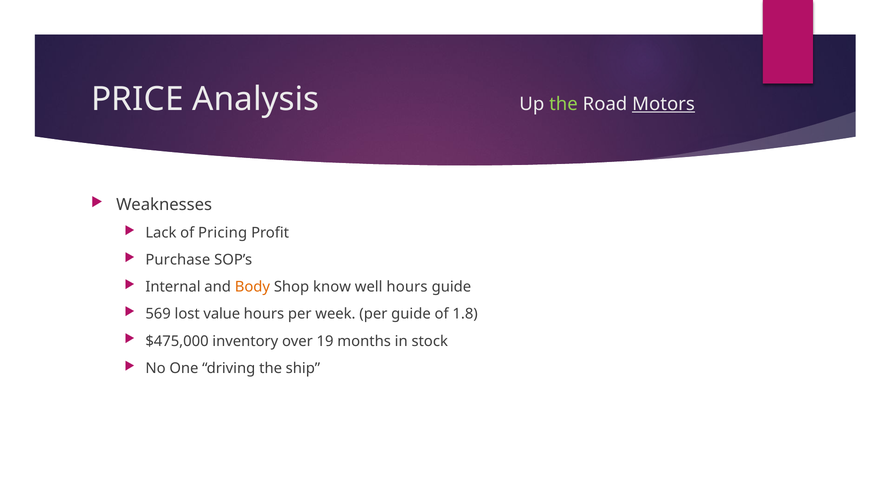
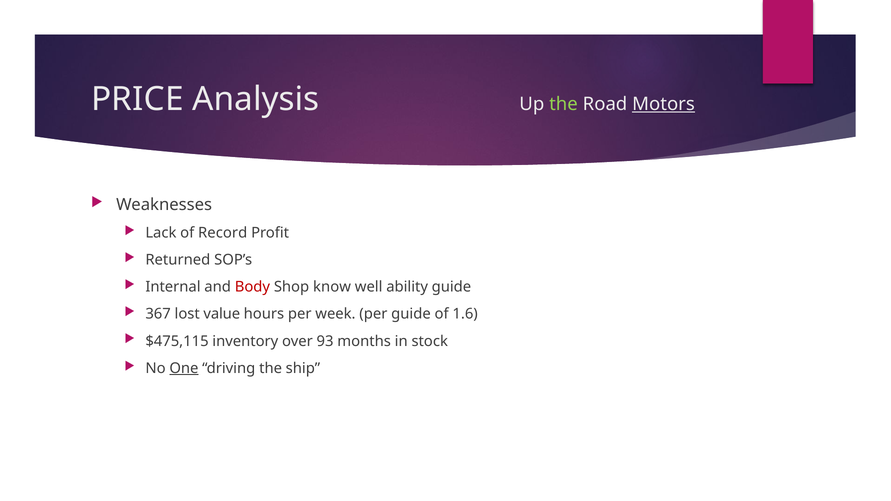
Pricing: Pricing -> Record
Purchase: Purchase -> Returned
Body colour: orange -> red
well hours: hours -> ability
569: 569 -> 367
1.8: 1.8 -> 1.6
$475,000: $475,000 -> $475,115
19: 19 -> 93
One underline: none -> present
